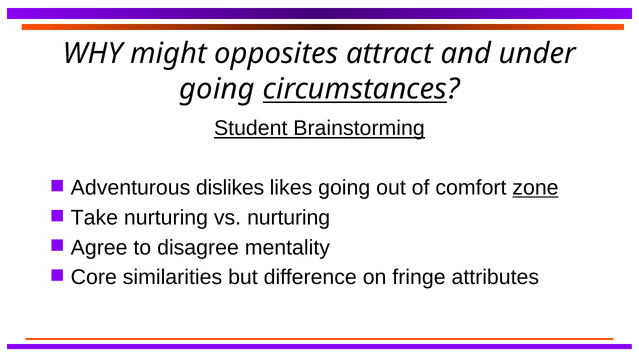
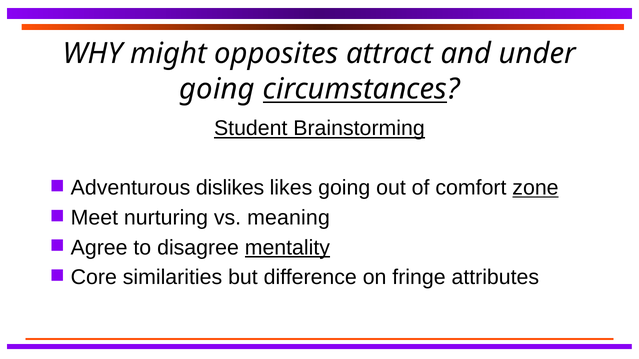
Take: Take -> Meet
vs nurturing: nurturing -> meaning
mentality underline: none -> present
